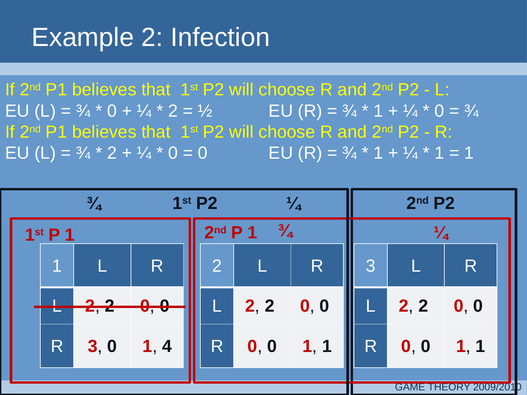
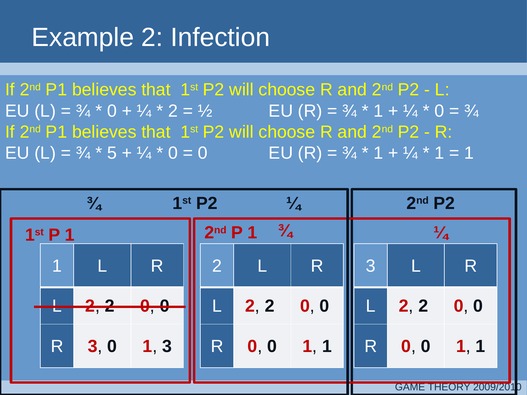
2 at (112, 153): 2 -> 5
0 1 4: 4 -> 3
